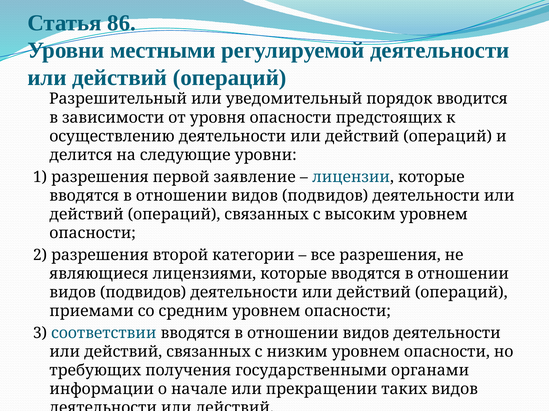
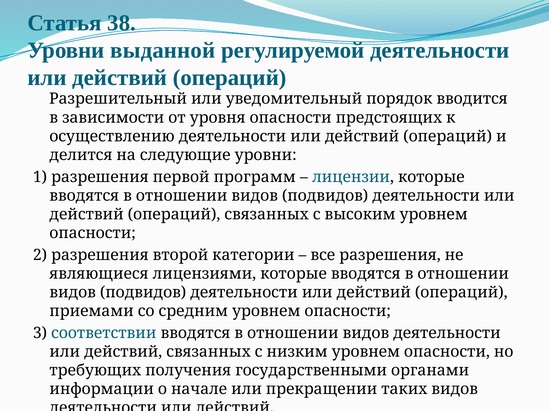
86: 86 -> 38
местными: местными -> выданной
заявление: заявление -> программ
